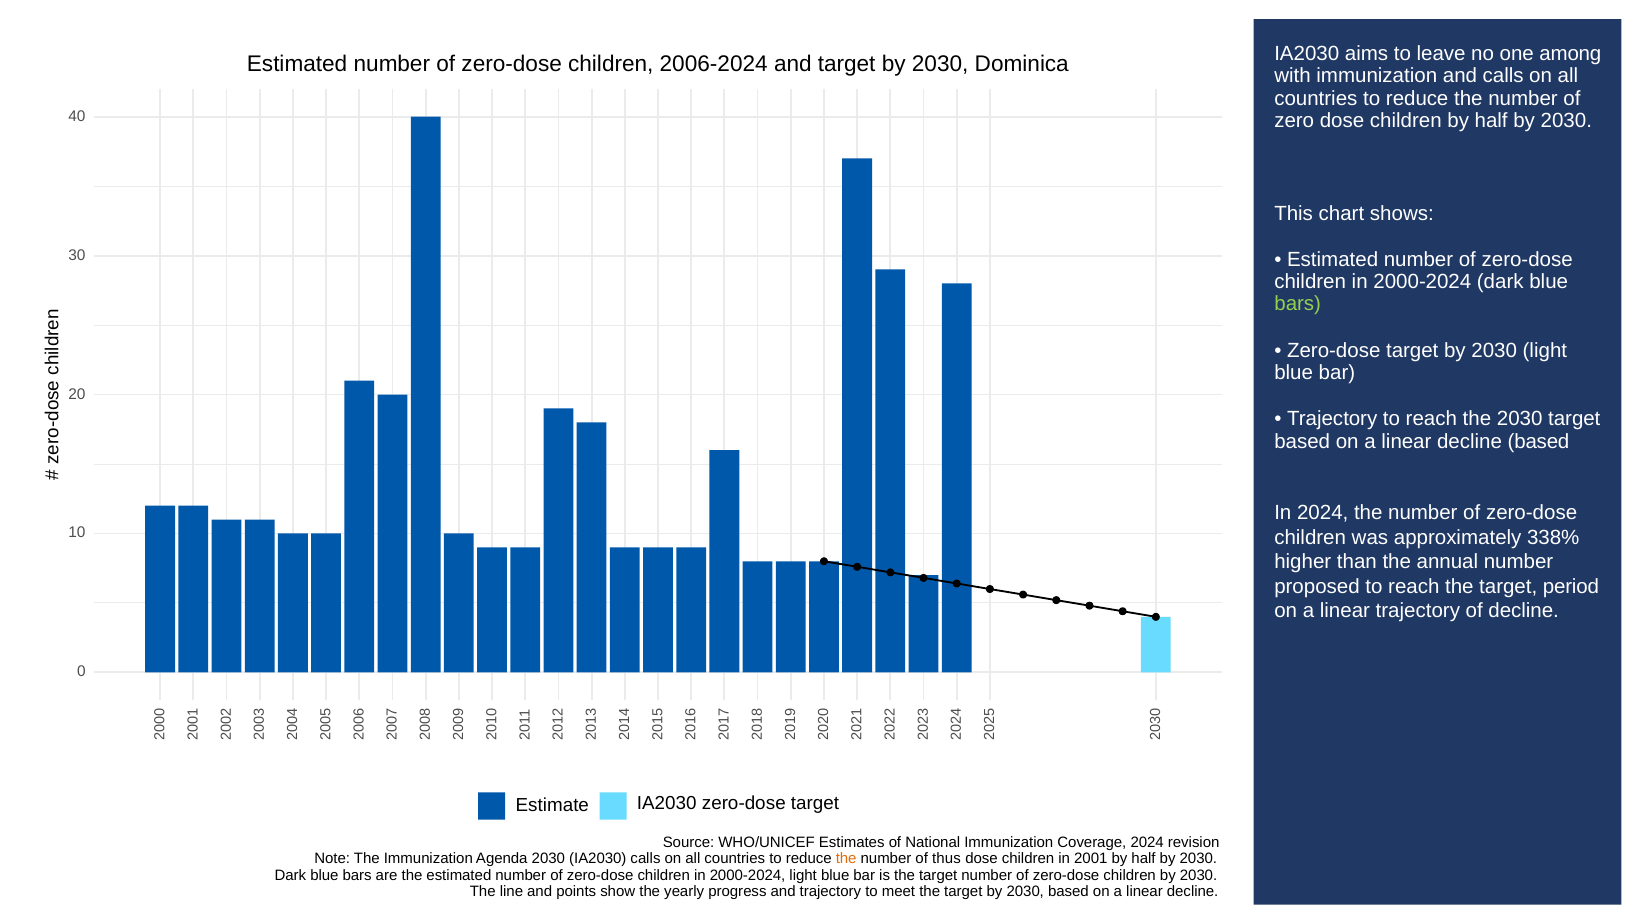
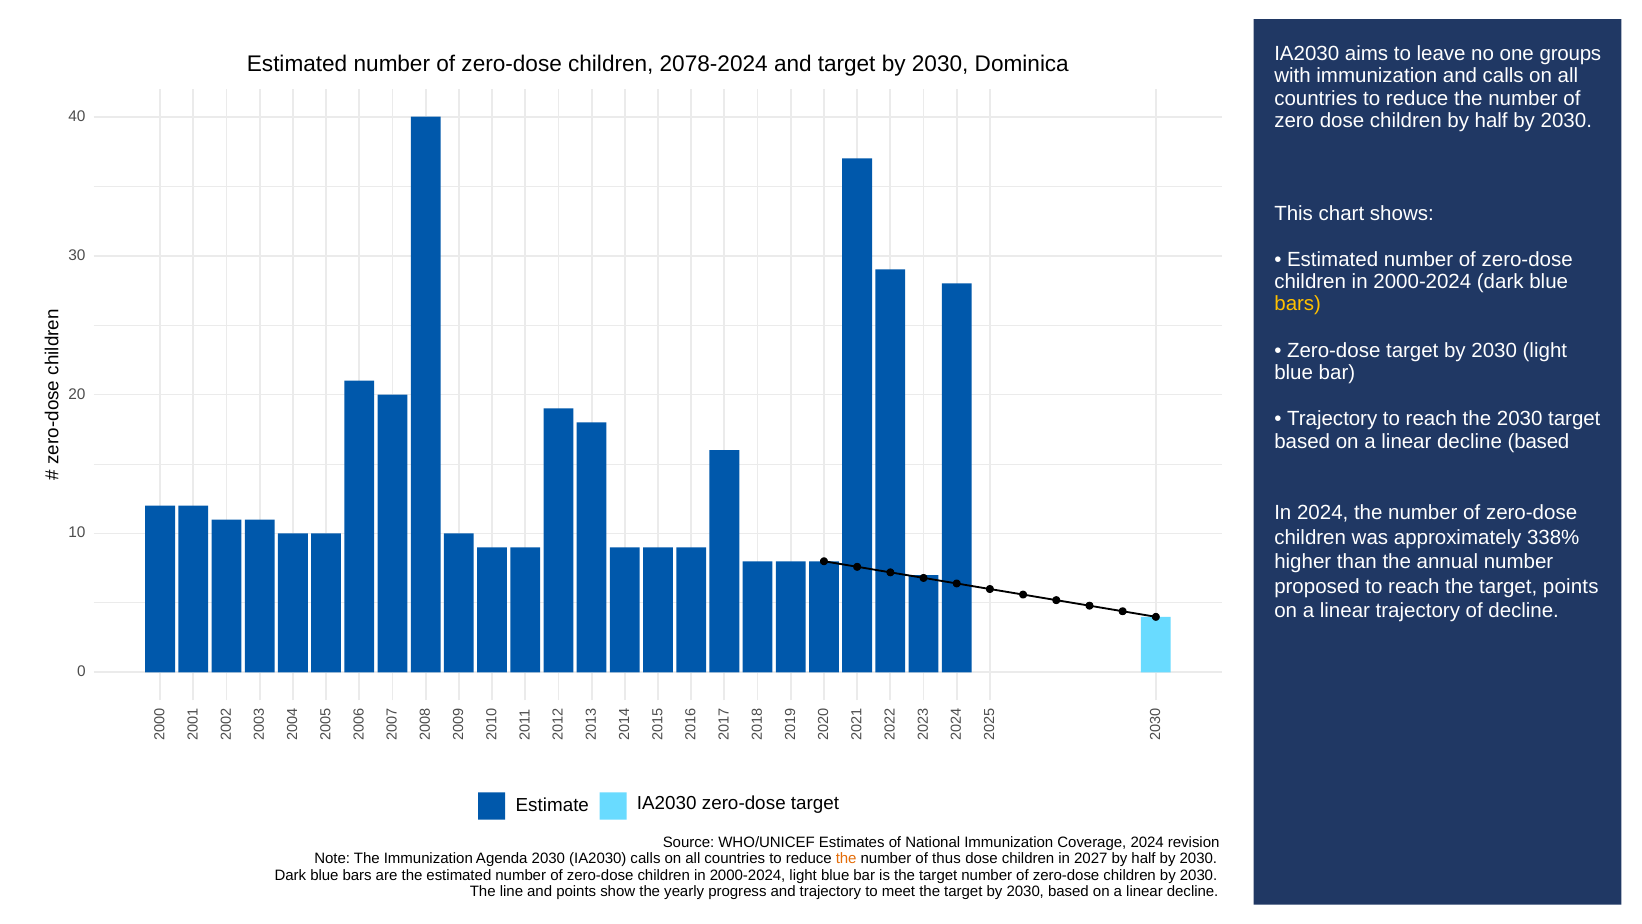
among: among -> groups
2006-2024: 2006-2024 -> 2078-2024
bars at (1298, 304) colour: light green -> yellow
target period: period -> points
2001: 2001 -> 2027
